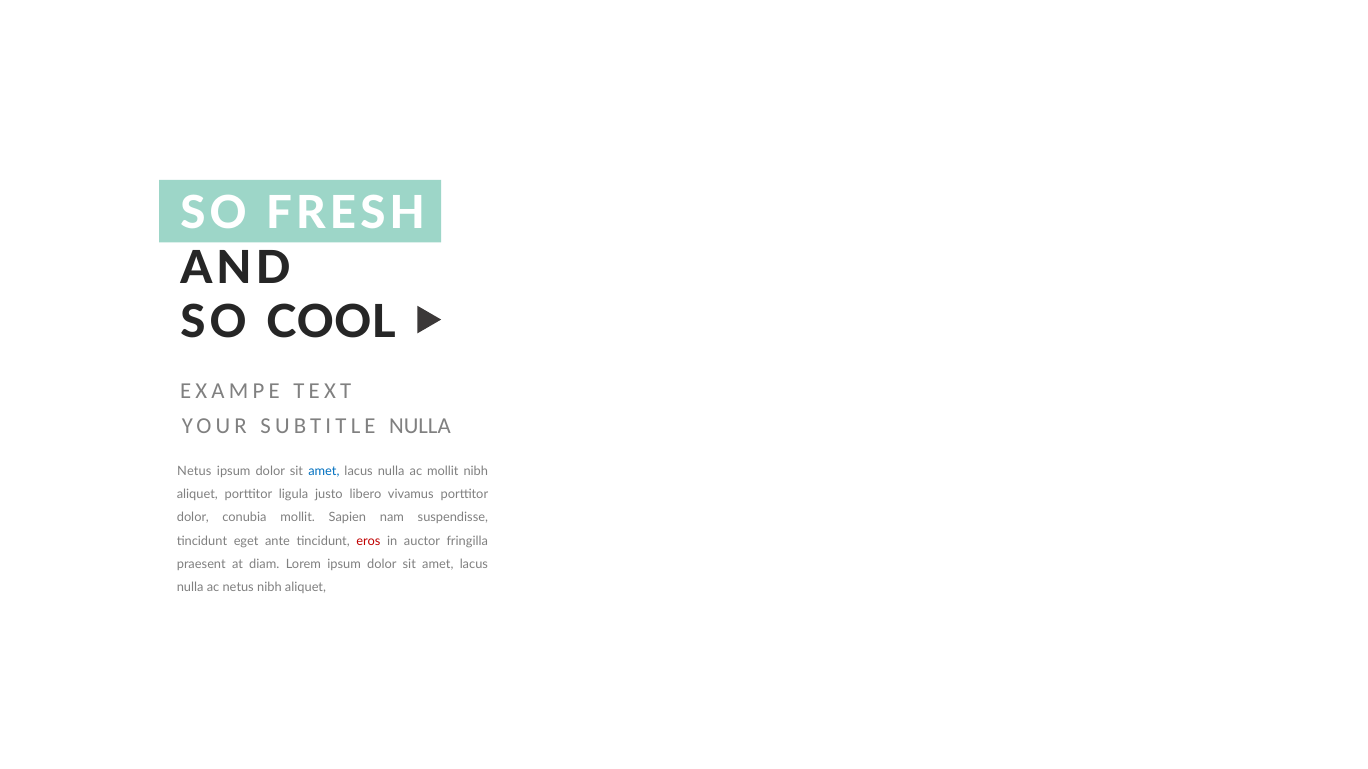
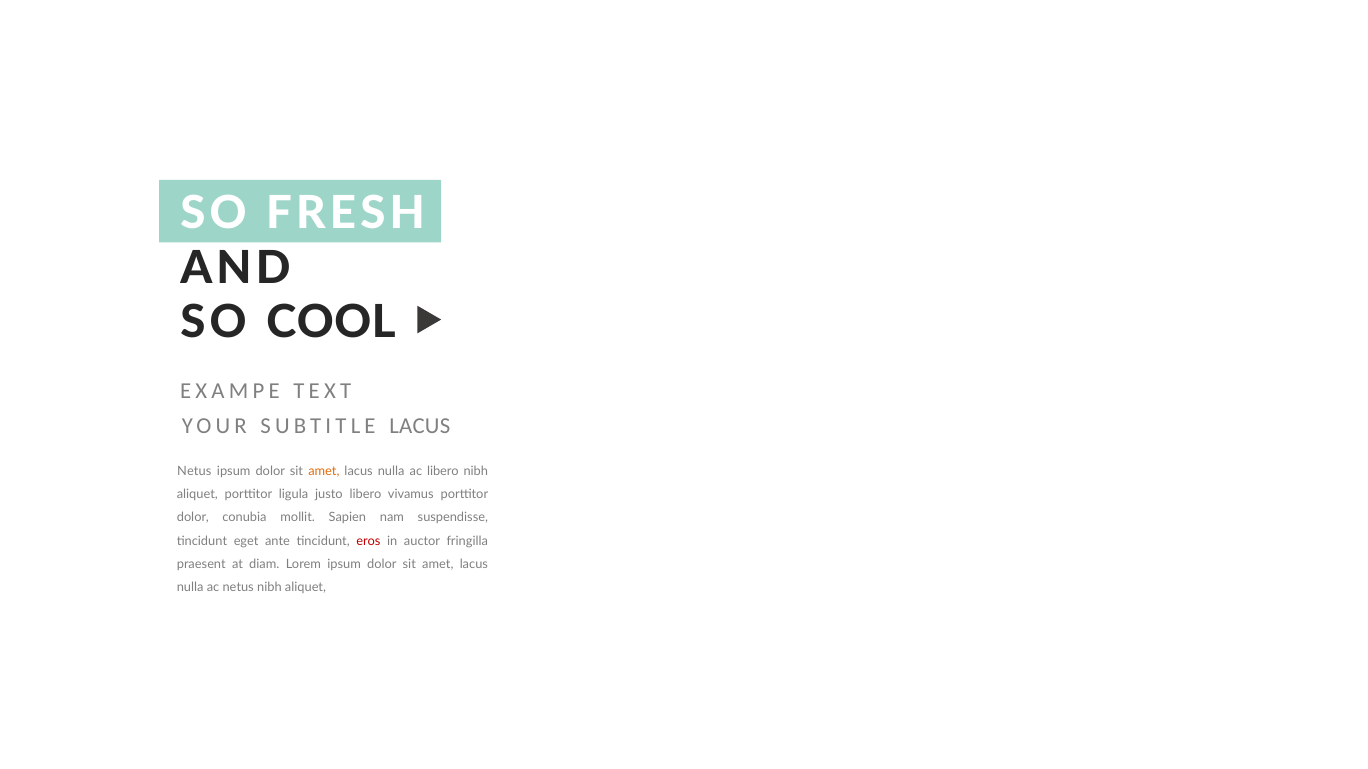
SUBTITLE NULLA: NULLA -> LACUS
amet at (324, 472) colour: blue -> orange
ac mollit: mollit -> libero
